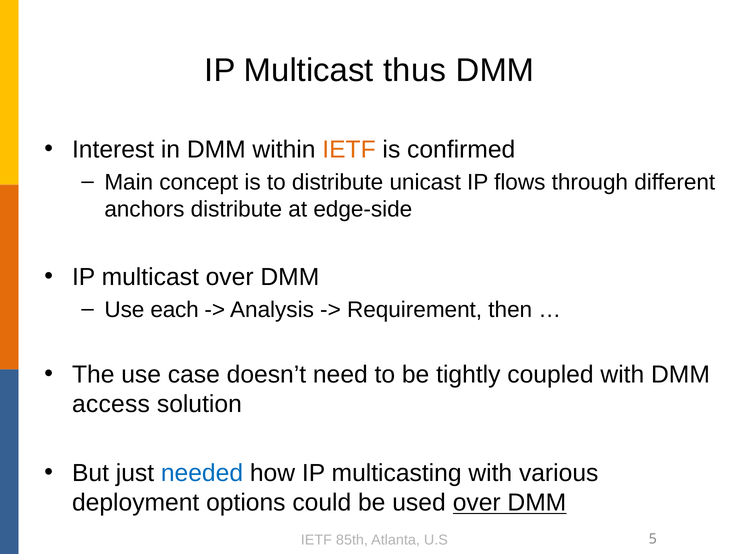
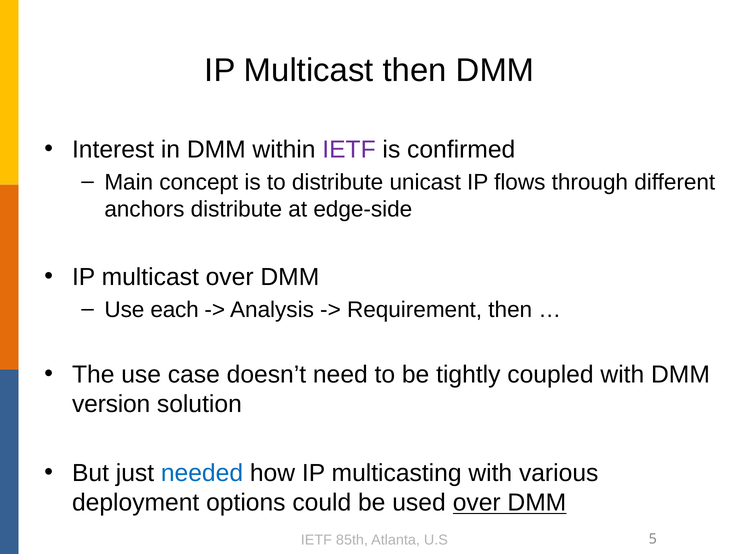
Multicast thus: thus -> then
IETF at (349, 150) colour: orange -> purple
access: access -> version
